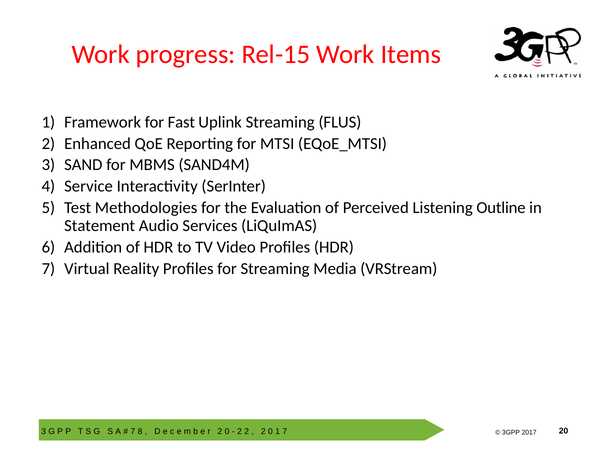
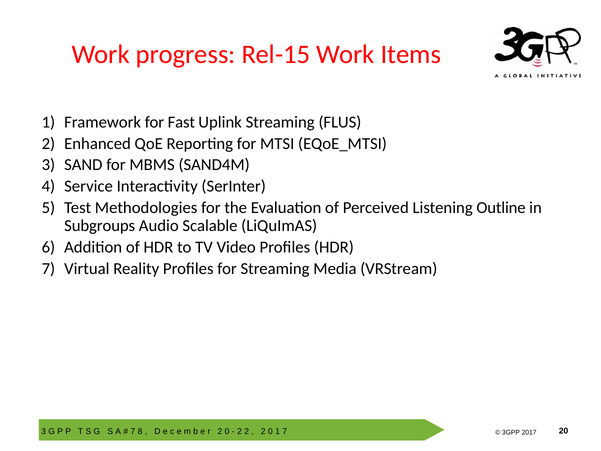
Statement: Statement -> Subgroups
Services: Services -> Scalable
